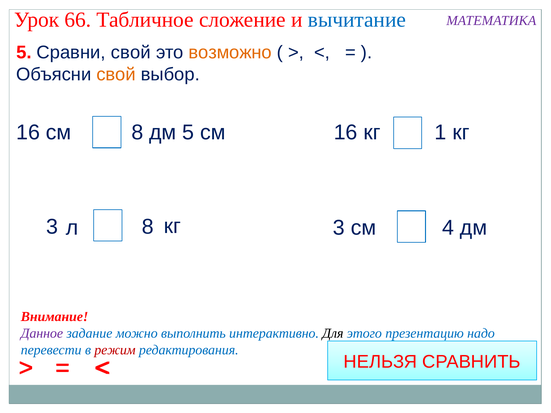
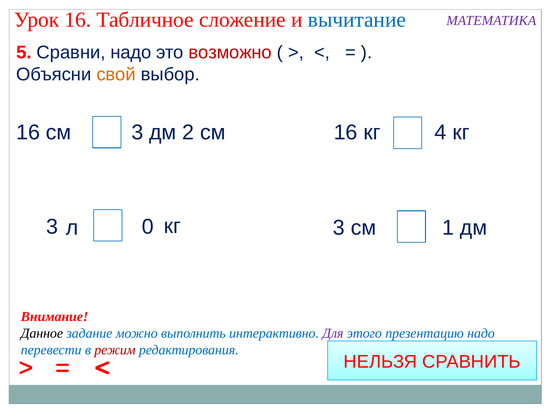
Урок 66: 66 -> 16
Сравни свой: свой -> надо
возможно colour: orange -> red
8 at (137, 133): 8 -> 3
дм 5: 5 -> 2
1: 1 -> 4
8 at (148, 227): 8 -> 0
4: 4 -> 1
Данное colour: purple -> black
Для colour: black -> purple
